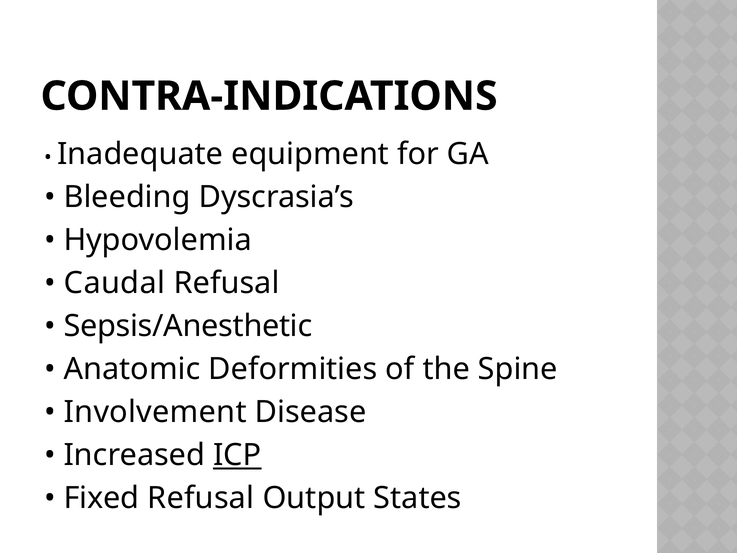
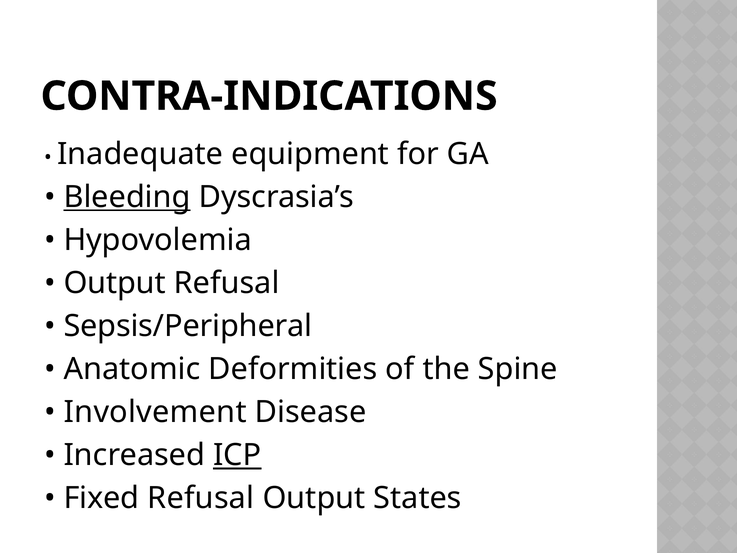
Bleeding underline: none -> present
Caudal at (115, 283): Caudal -> Output
Sepsis/Anesthetic: Sepsis/Anesthetic -> Sepsis/Peripheral
